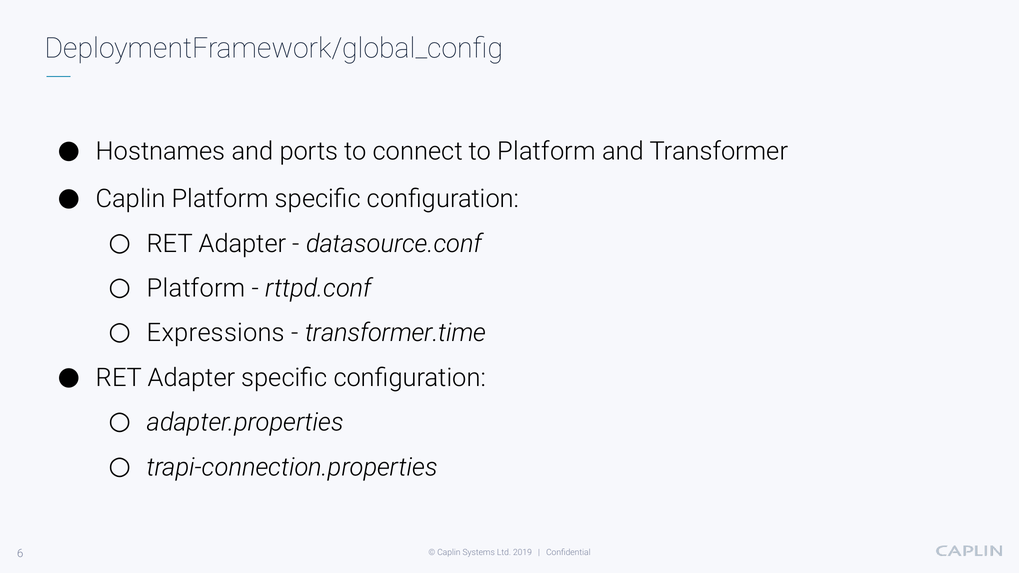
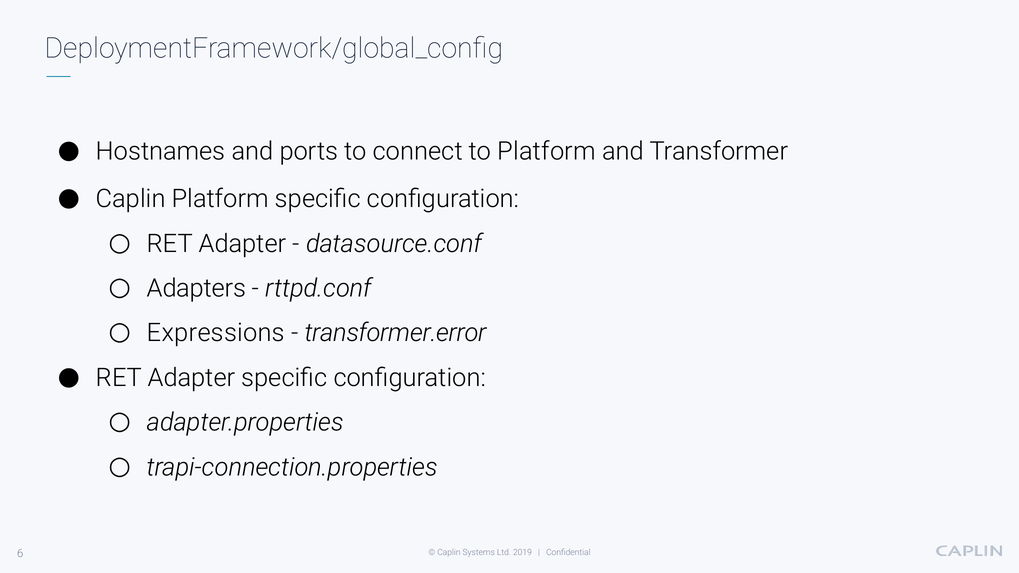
Platform at (196, 288): Platform -> Adapters
transformer.time: transformer.time -> transformer.error
